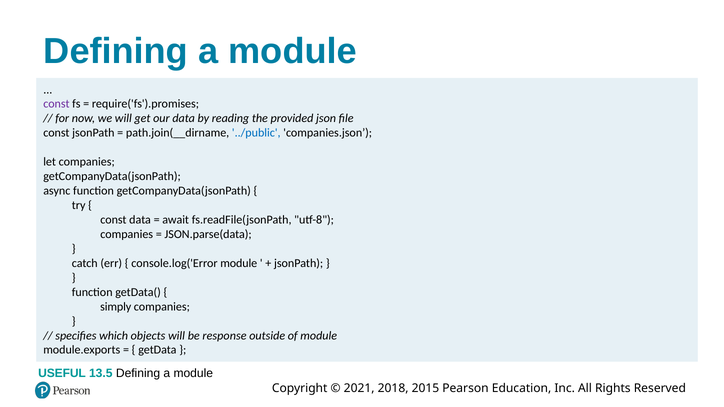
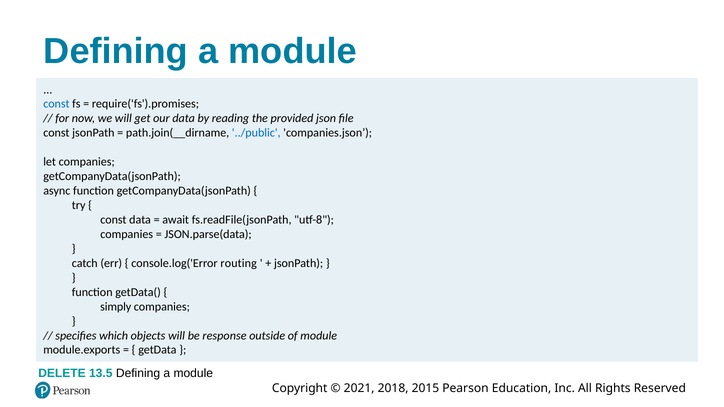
const at (56, 104) colour: purple -> blue
console.log('Error module: module -> routing
USEFUL: USEFUL -> DELETE
